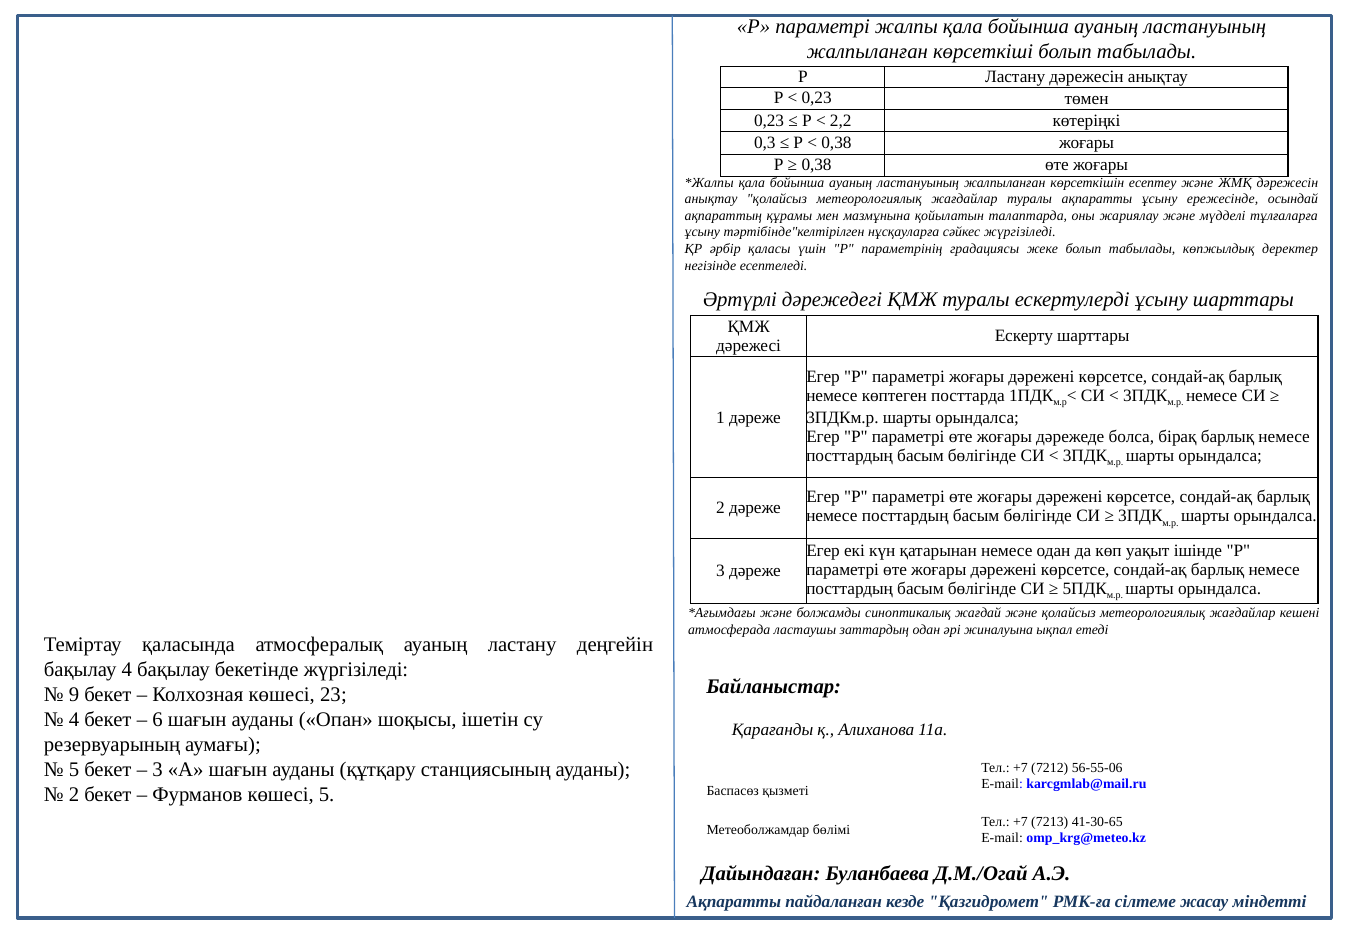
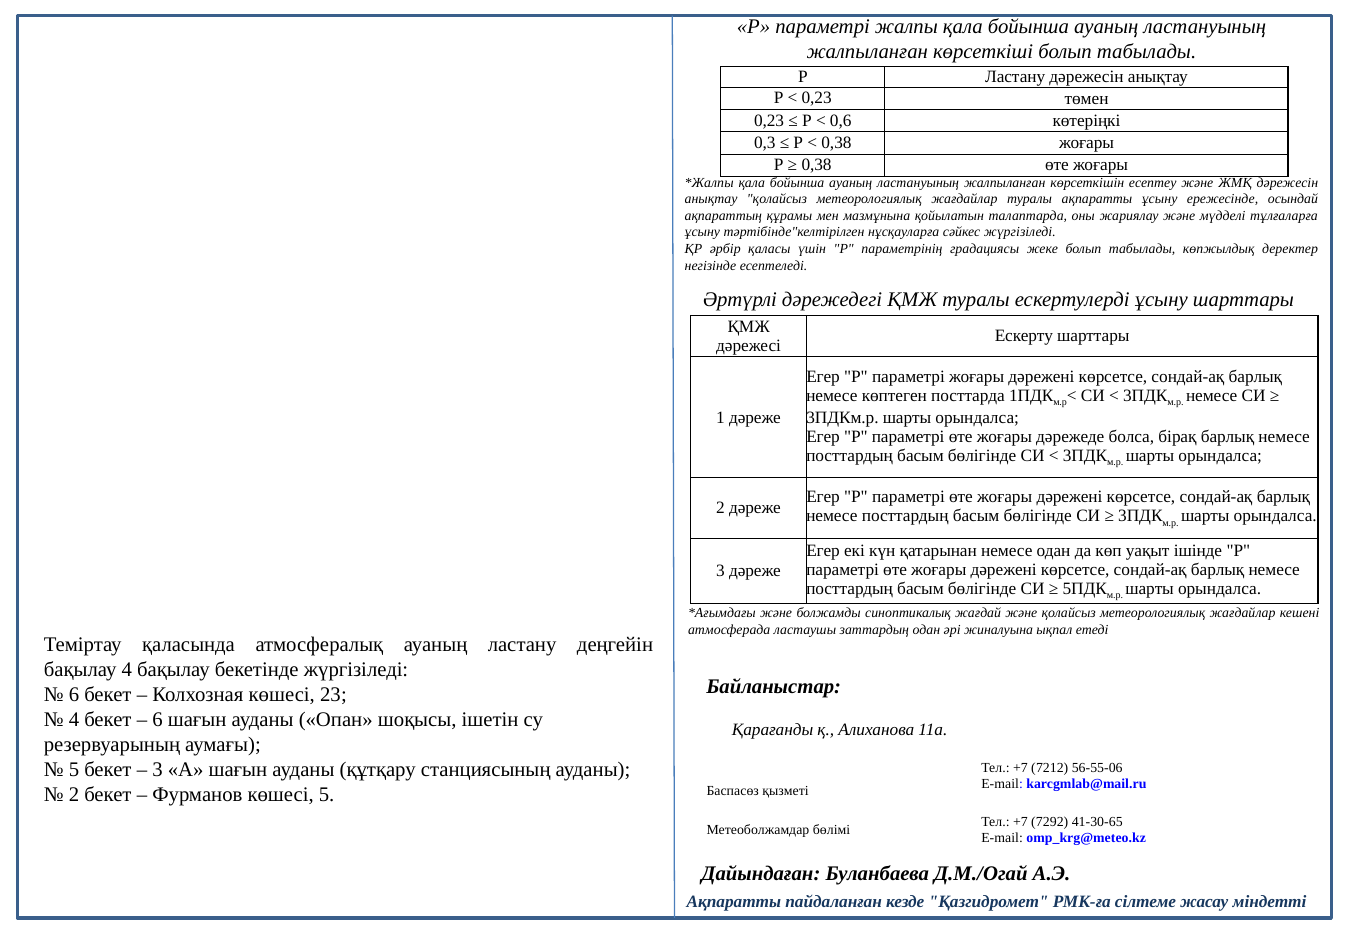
2,2: 2,2 -> 0,6
9 at (74, 694): 9 -> 6
7213: 7213 -> 7292
